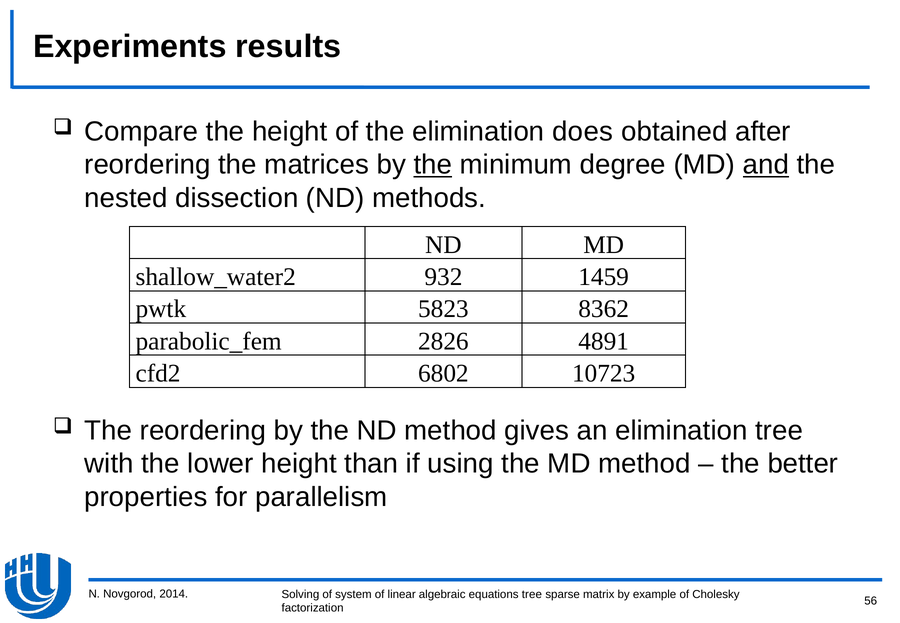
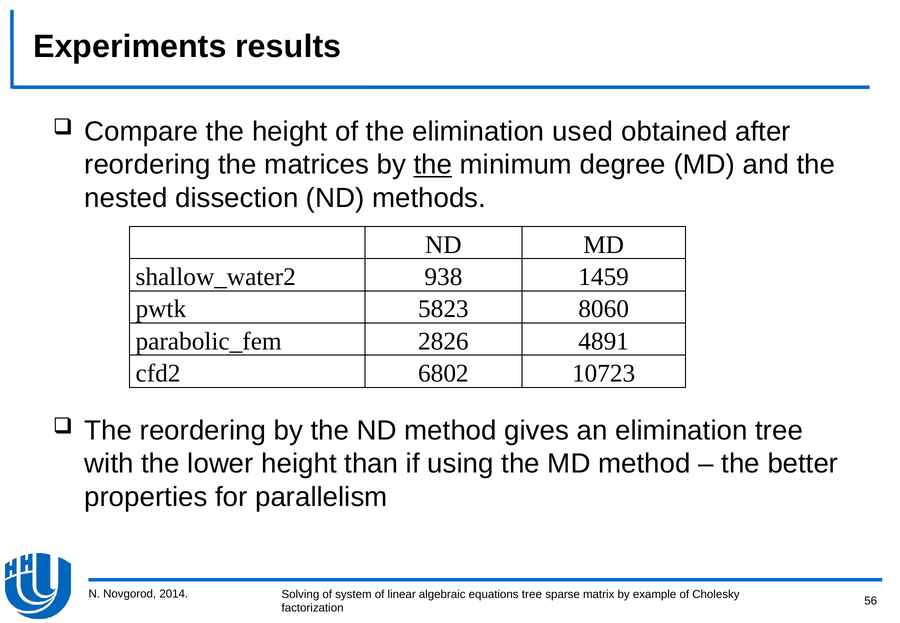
does: does -> used
and underline: present -> none
932: 932 -> 938
8362: 8362 -> 8060
